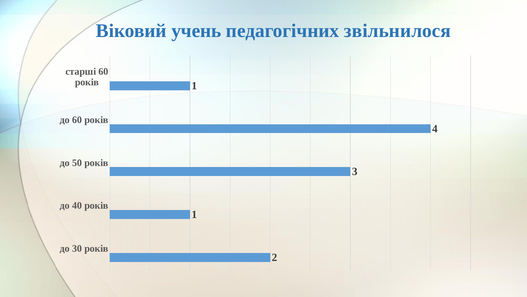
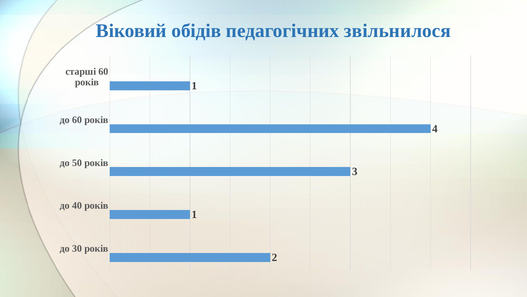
учень: учень -> обідів
